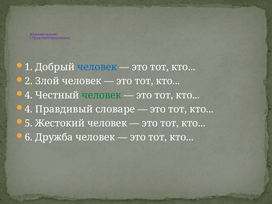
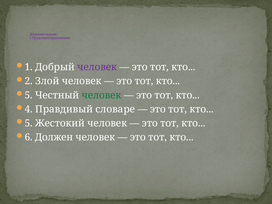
человек at (97, 67) colour: blue -> purple
4 at (29, 95): 4 -> 5
Дружба: Дружба -> Должен
